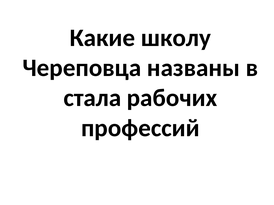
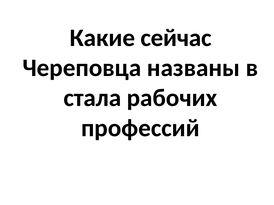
школу: школу -> сейчас
